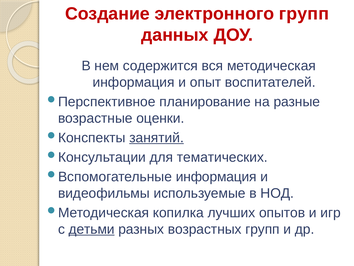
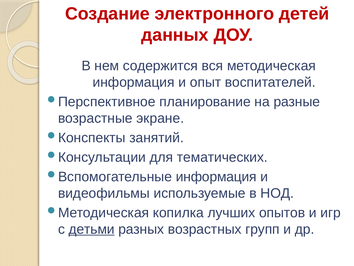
электронного групп: групп -> детей
оценки: оценки -> экране
занятий underline: present -> none
